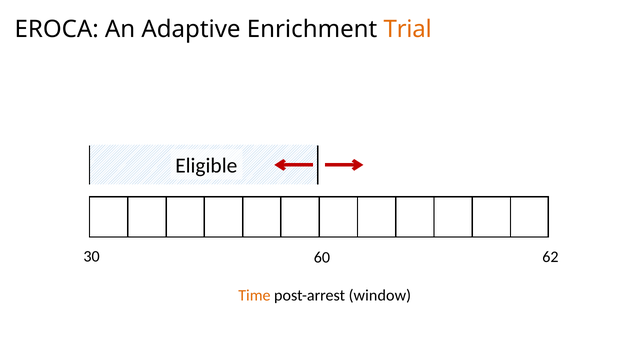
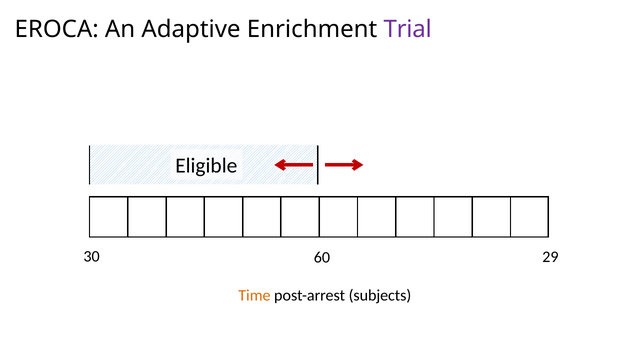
Trial colour: orange -> purple
62: 62 -> 29
window: window -> subjects
